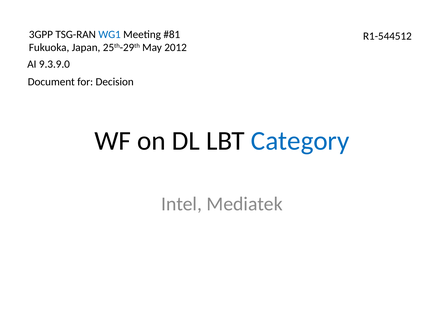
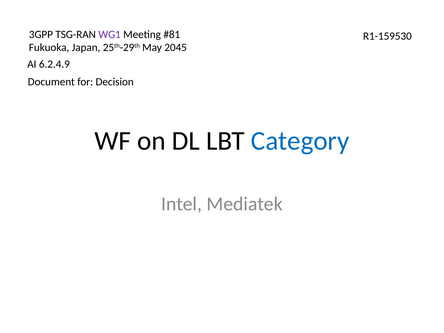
WG1 colour: blue -> purple
R1-544512: R1-544512 -> R1-159530
2012: 2012 -> 2045
9.3.9.0: 9.3.9.0 -> 6.2.4.9
